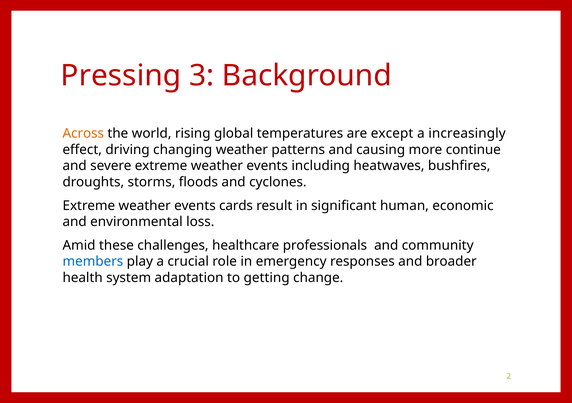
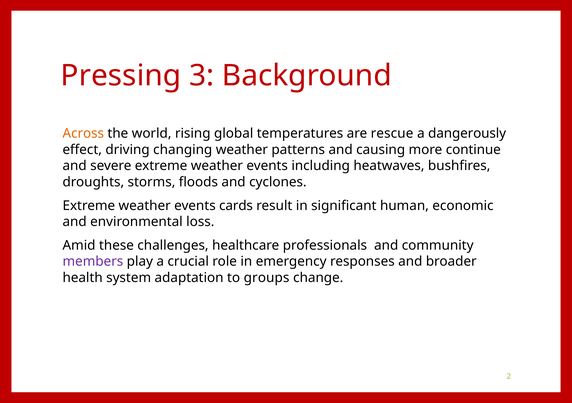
except: except -> rescue
increasingly: increasingly -> dangerously
members colour: blue -> purple
getting: getting -> groups
